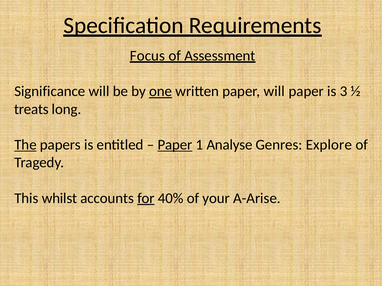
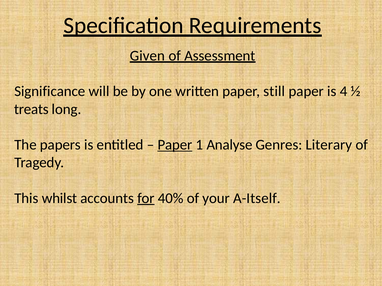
Focus: Focus -> Given
one underline: present -> none
paper will: will -> still
3: 3 -> 4
The underline: present -> none
Explore: Explore -> Literary
A-Arise: A-Arise -> A-Itself
